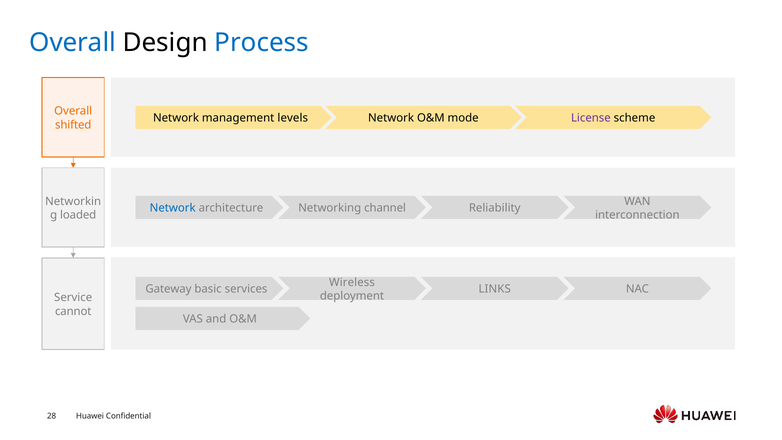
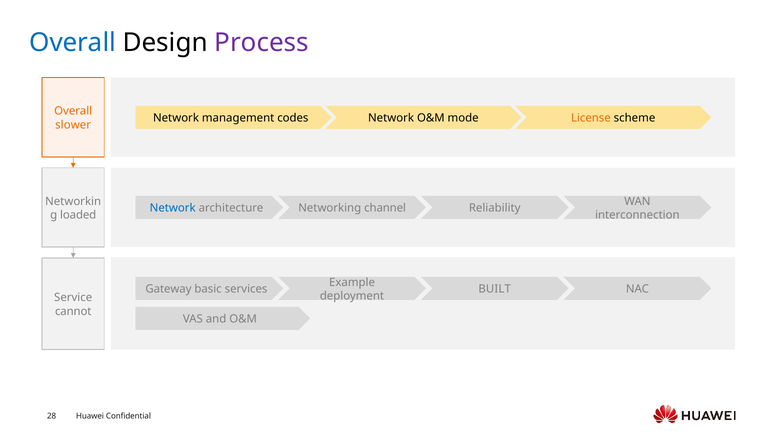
Process colour: blue -> purple
levels: levels -> codes
License colour: purple -> orange
shifted: shifted -> slower
Wireless: Wireless -> Example
LINKS: LINKS -> BUILT
